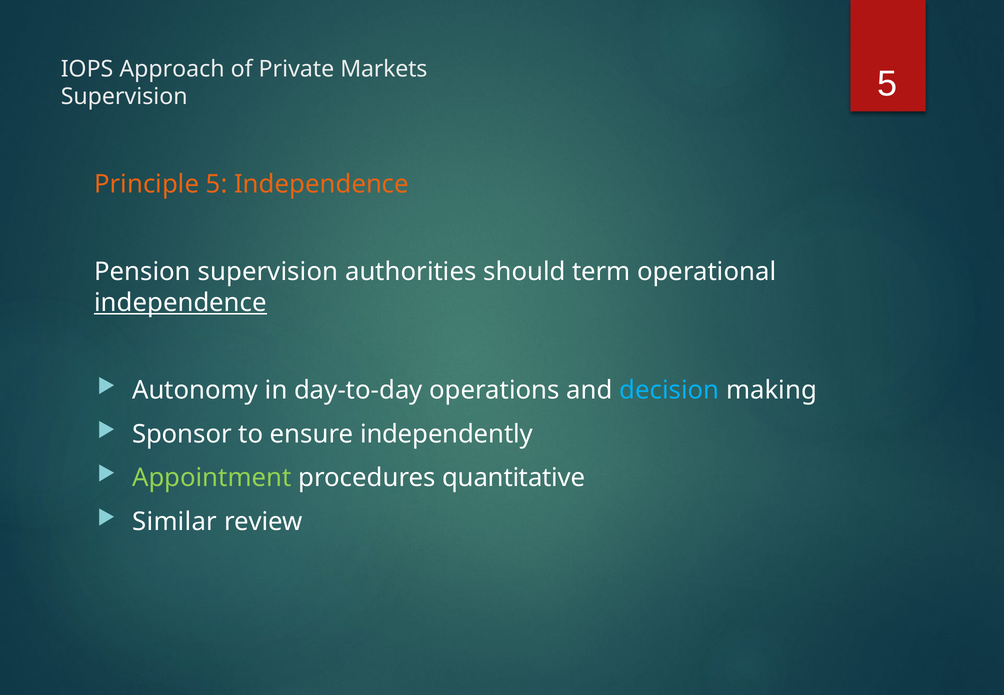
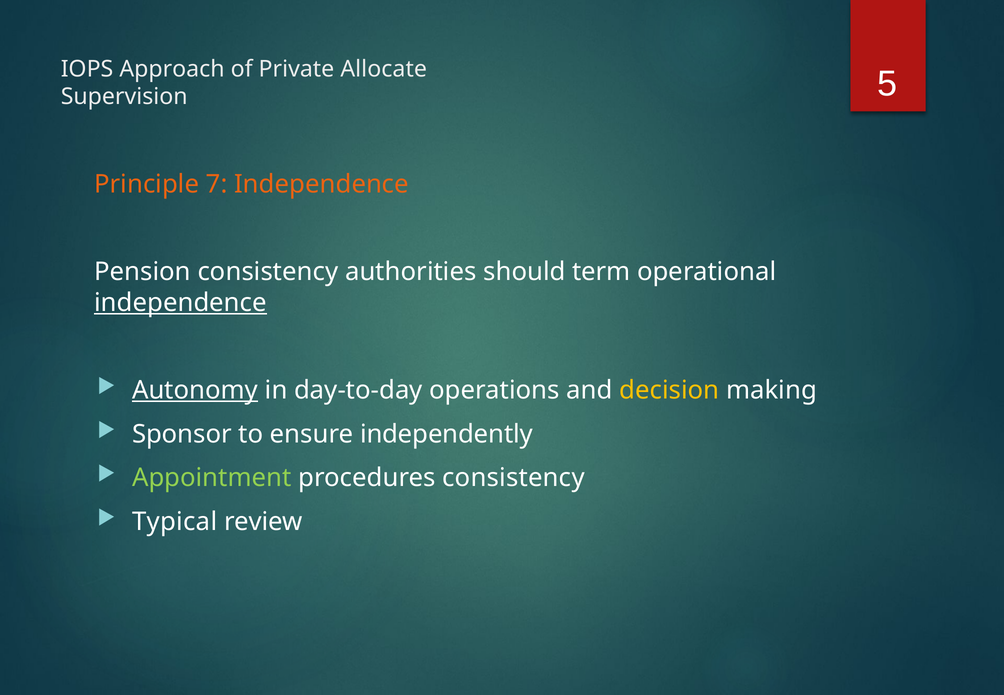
Markets: Markets -> Allocate
Principle 5: 5 -> 7
Pension supervision: supervision -> consistency
Autonomy underline: none -> present
decision colour: light blue -> yellow
procedures quantitative: quantitative -> consistency
Similar: Similar -> Typical
